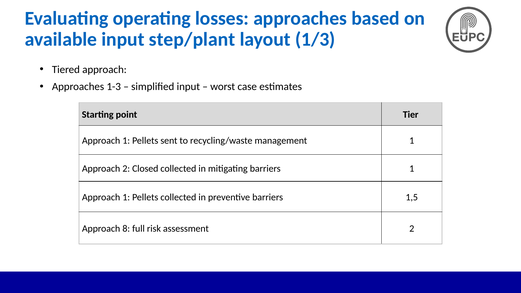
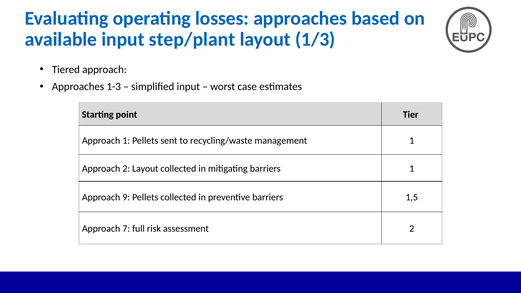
2 Closed: Closed -> Layout
1 at (126, 197): 1 -> 9
8: 8 -> 7
